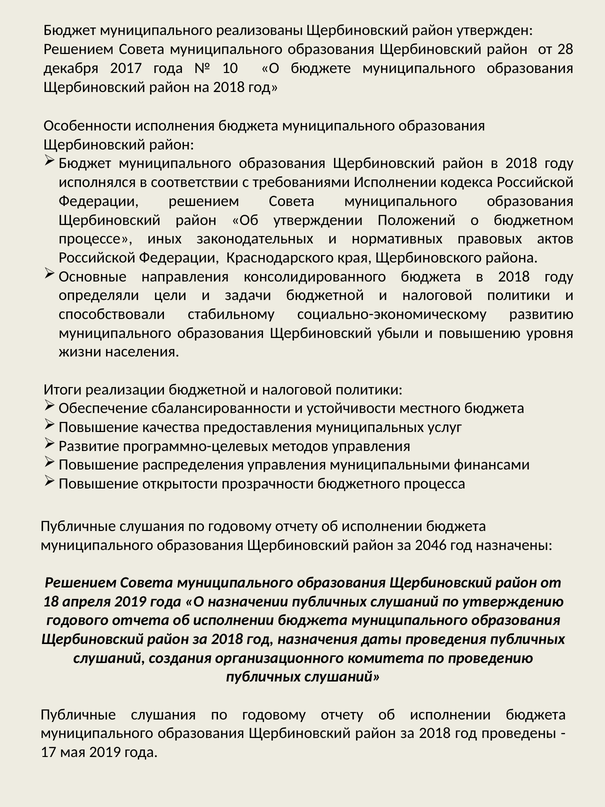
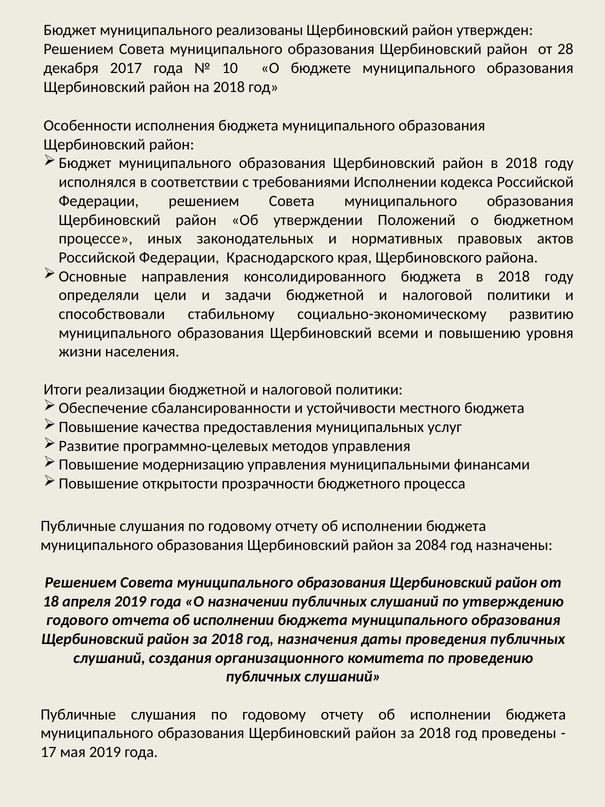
убыли: убыли -> всеми
распределения: распределения -> модернизацию
2046: 2046 -> 2084
